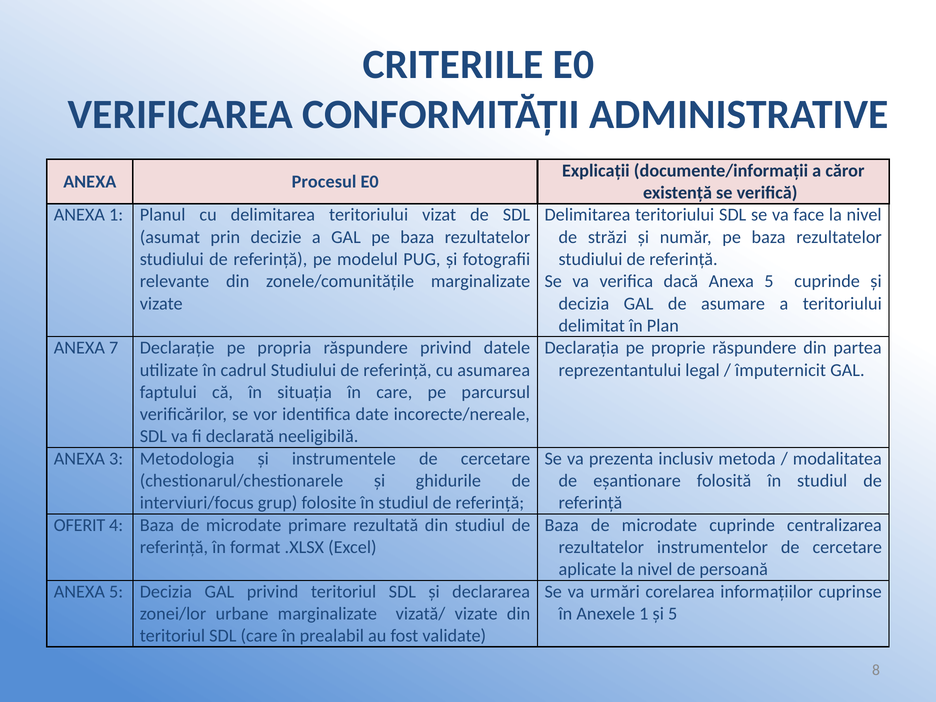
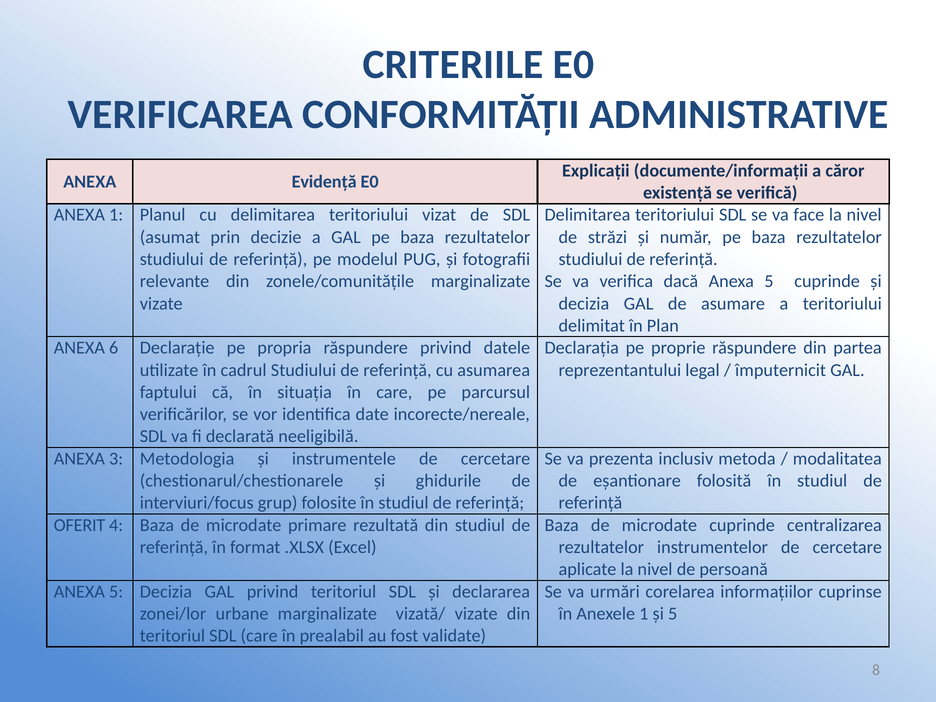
Procesul: Procesul -> Evidență
7: 7 -> 6
